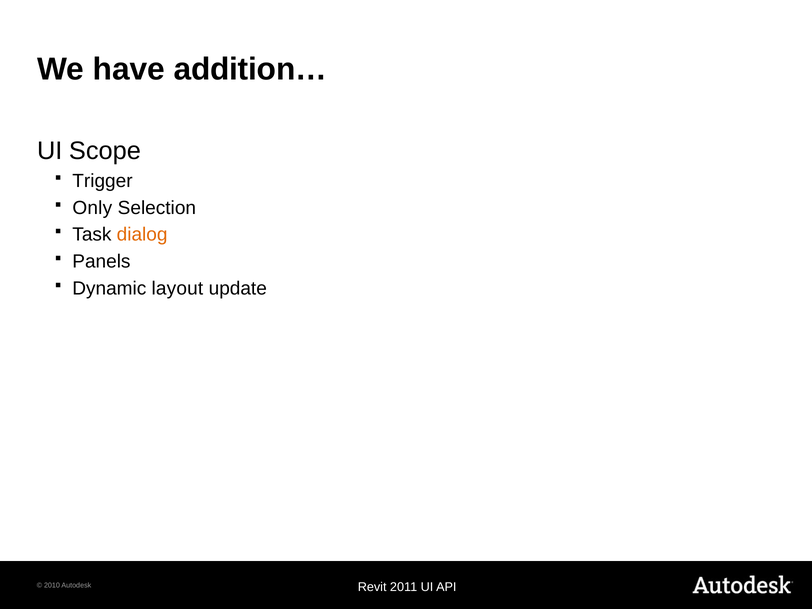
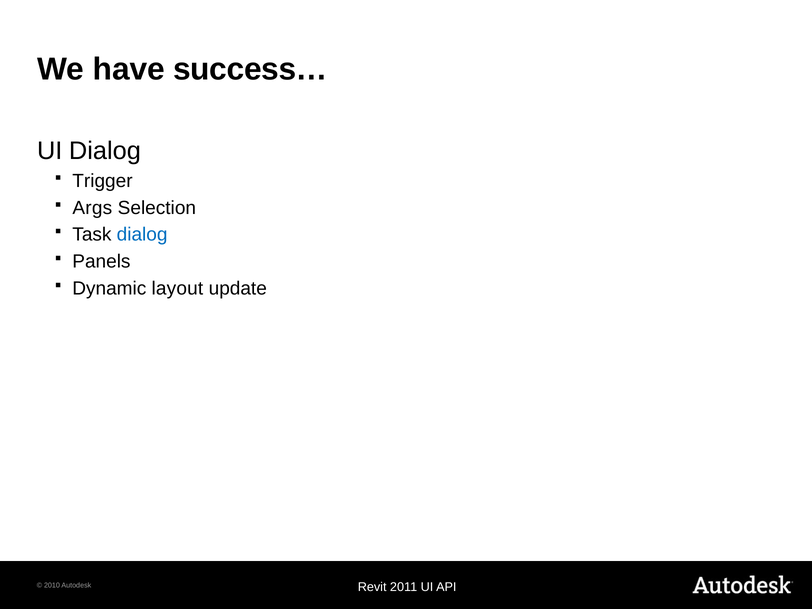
addition…: addition… -> success…
UI Scope: Scope -> Dialog
Only: Only -> Args
dialog at (142, 235) colour: orange -> blue
